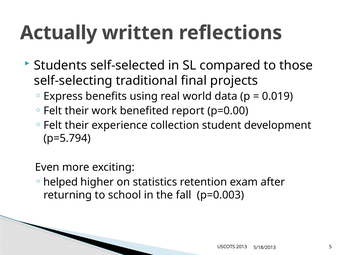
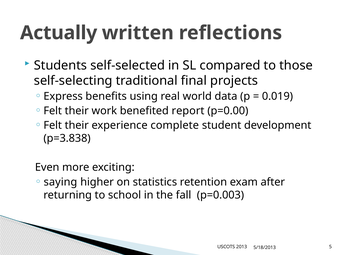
collection: collection -> complete
p=5.794: p=5.794 -> p=3.838
helped: helped -> saying
